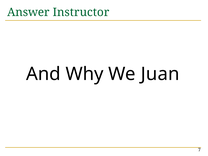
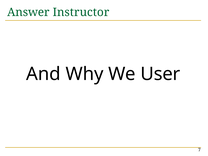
Juan: Juan -> User
